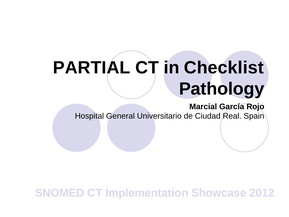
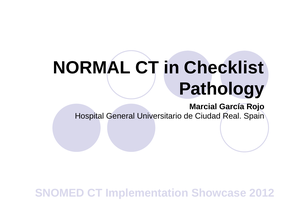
PARTIAL: PARTIAL -> NORMAL
